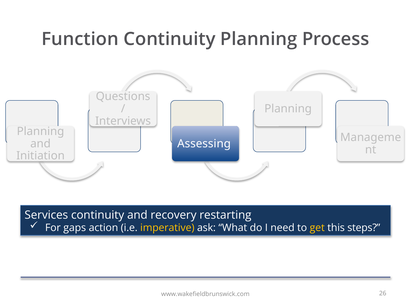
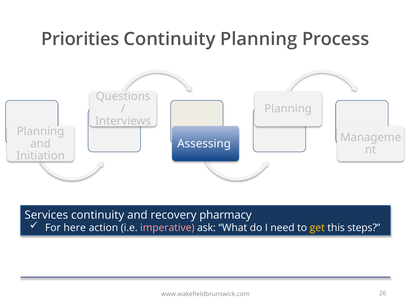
Function: Function -> Priorities
restarting: restarting -> pharmacy
gaps: gaps -> here
imperative colour: yellow -> pink
